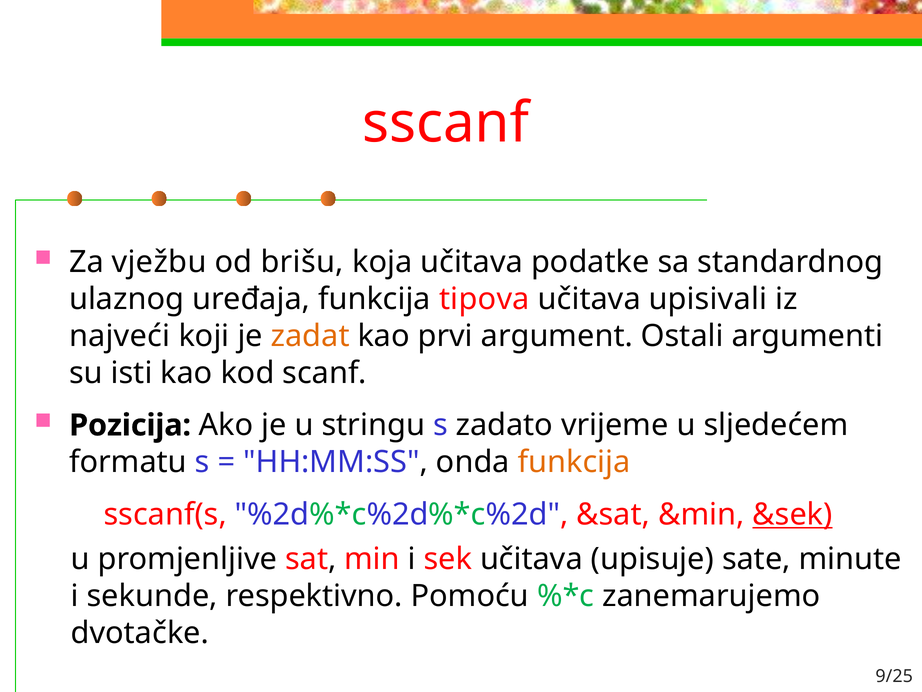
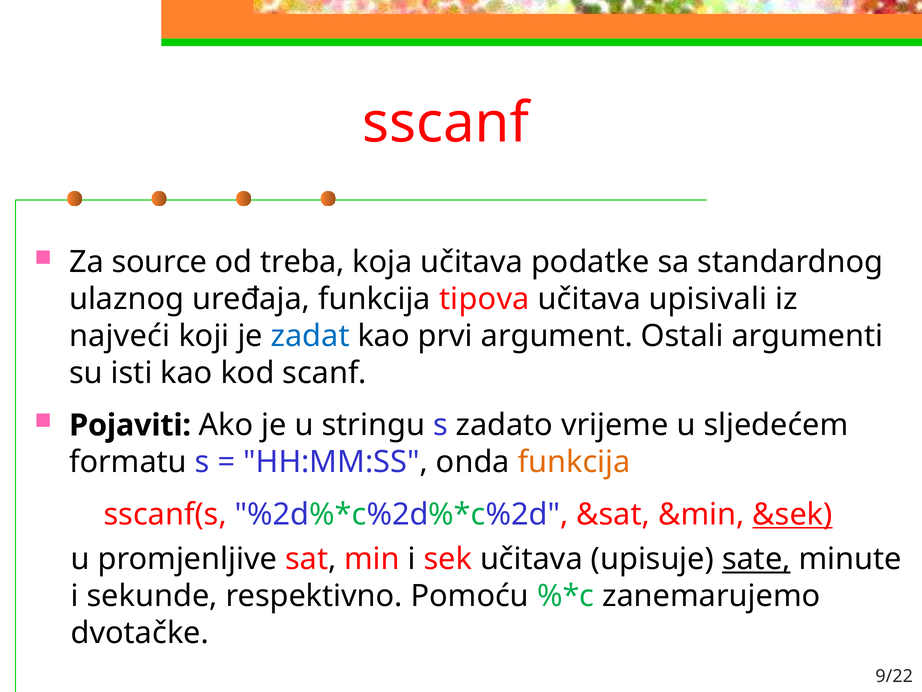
vježbu: vježbu -> source
brišu: brišu -> treba
zadat colour: orange -> blue
Pozicija: Pozicija -> Pojaviti
sate underline: none -> present
9/25: 9/25 -> 9/22
